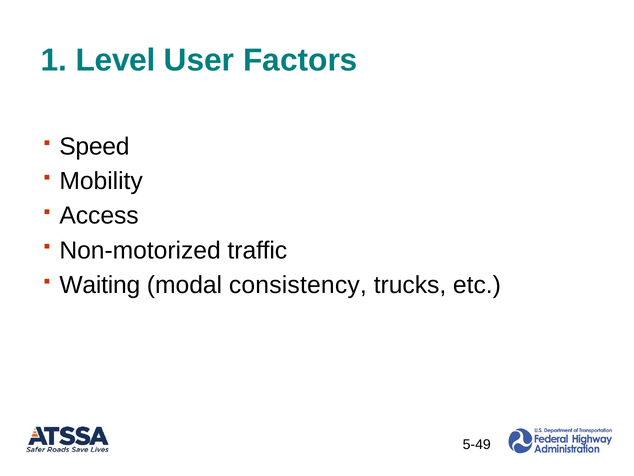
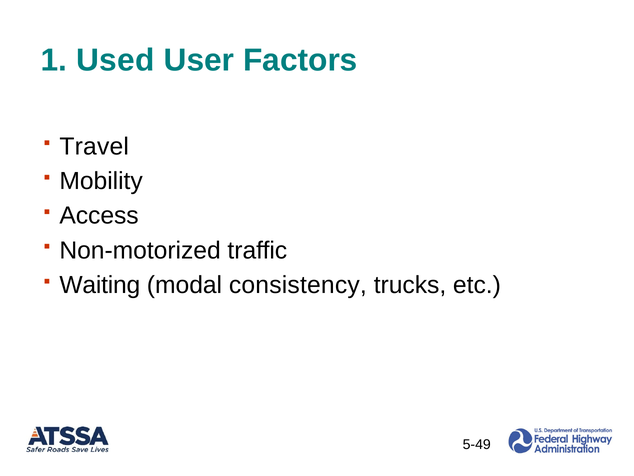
Level: Level -> Used
Speed: Speed -> Travel
